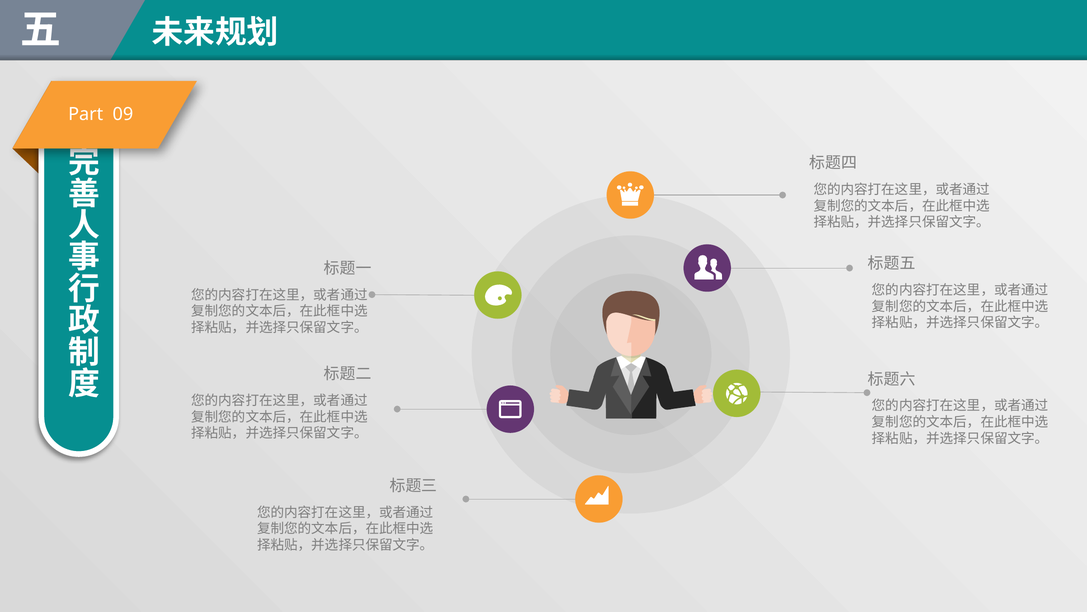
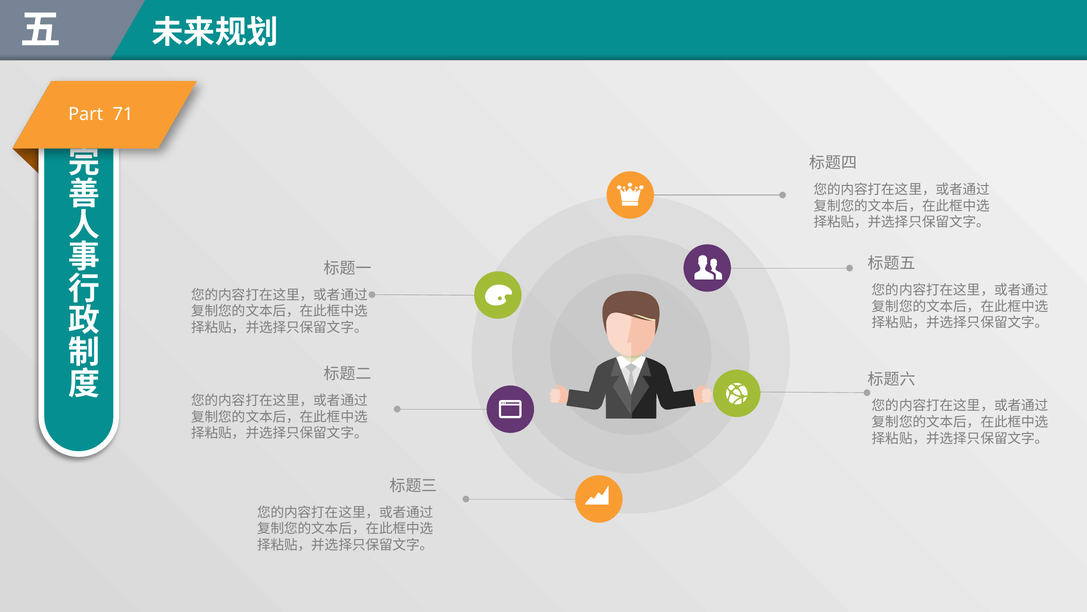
09: 09 -> 71
